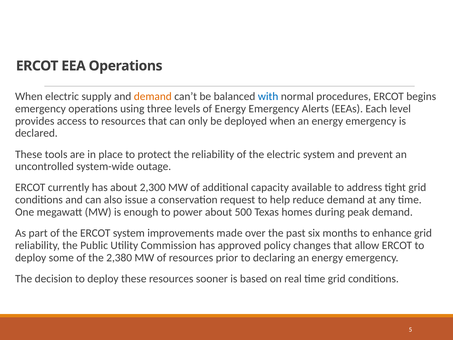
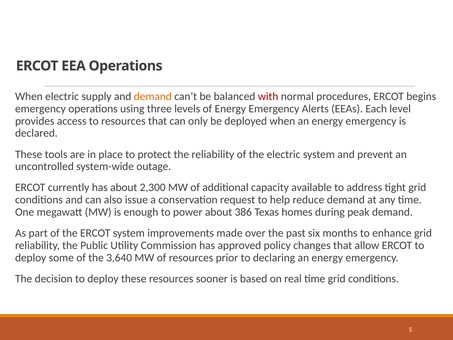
with colour: blue -> red
500: 500 -> 386
2,380: 2,380 -> 3,640
